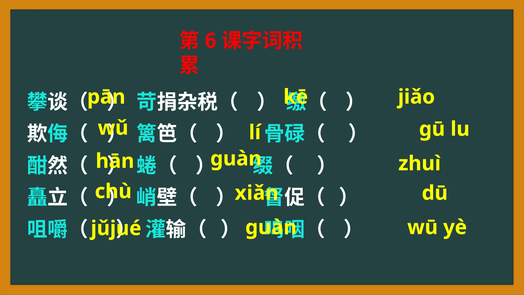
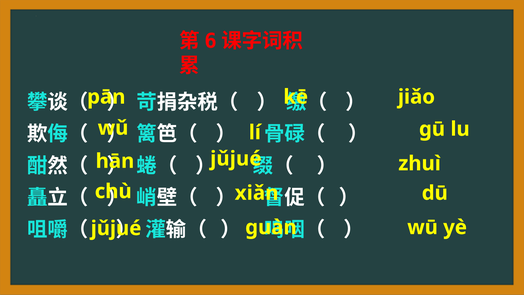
ɡuàn at (236, 159): ɡuàn -> jǔjué
